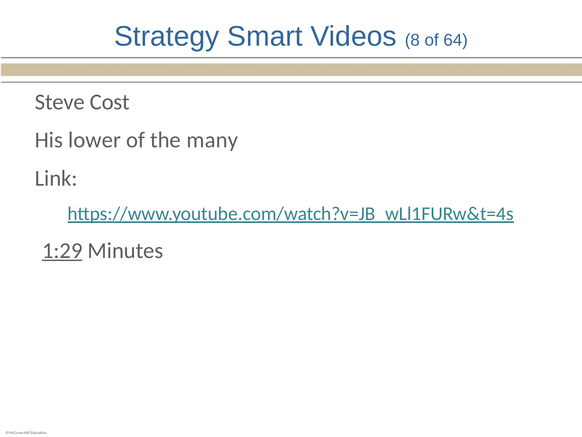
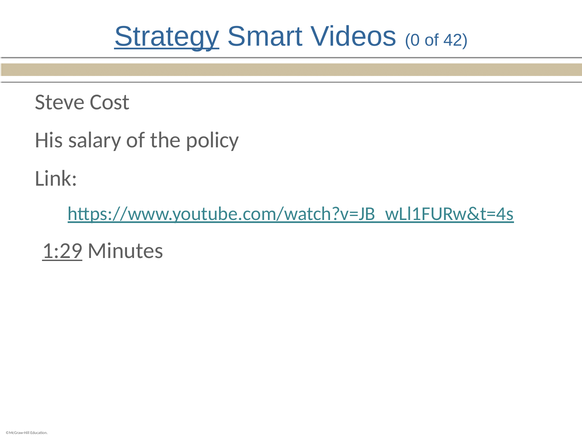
Strategy underline: none -> present
8: 8 -> 0
64: 64 -> 42
lower: lower -> salary
many: many -> policy
